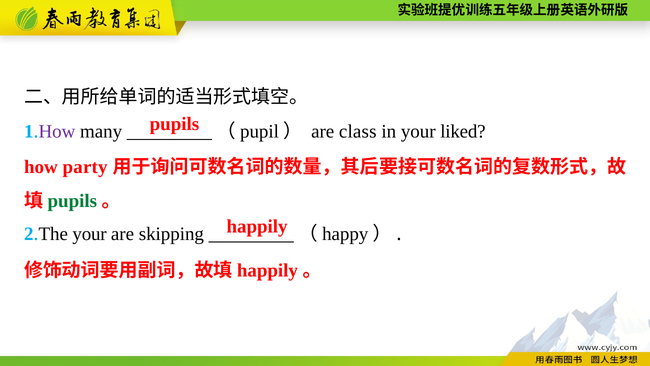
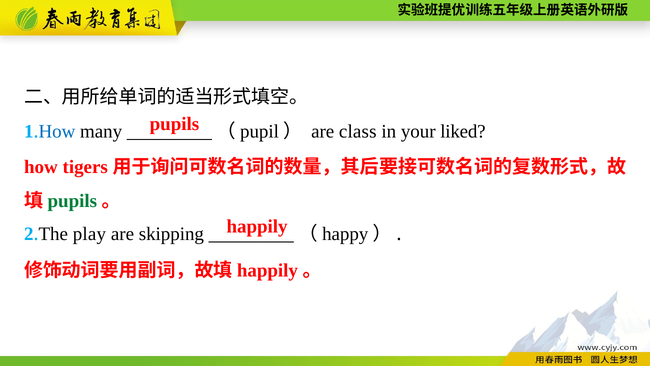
How at (57, 131) colour: purple -> blue
party: party -> tigers
your at (90, 234): your -> play
